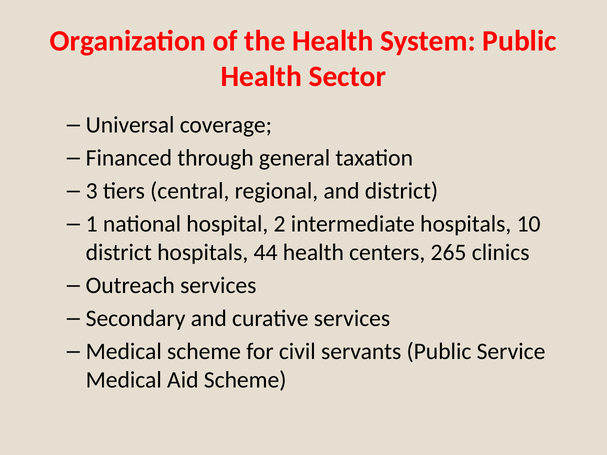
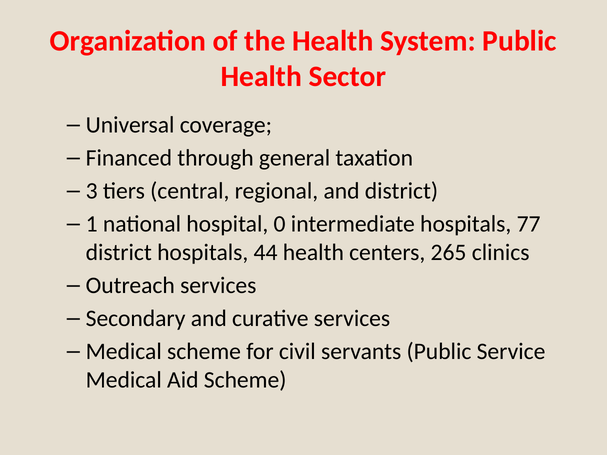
2: 2 -> 0
10: 10 -> 77
